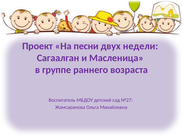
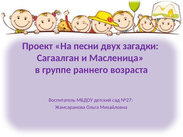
недели: недели -> загадки
